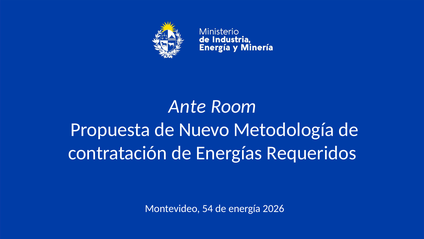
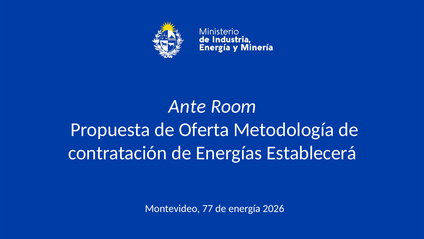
Nuevo: Nuevo -> Oferta
Requeridos: Requeridos -> Establecerá
54: 54 -> 77
